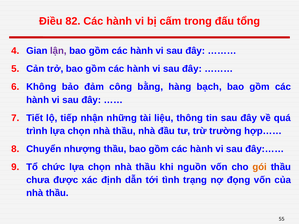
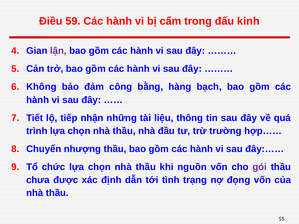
82: 82 -> 59
tổng: tổng -> kinh
gói colour: orange -> purple
